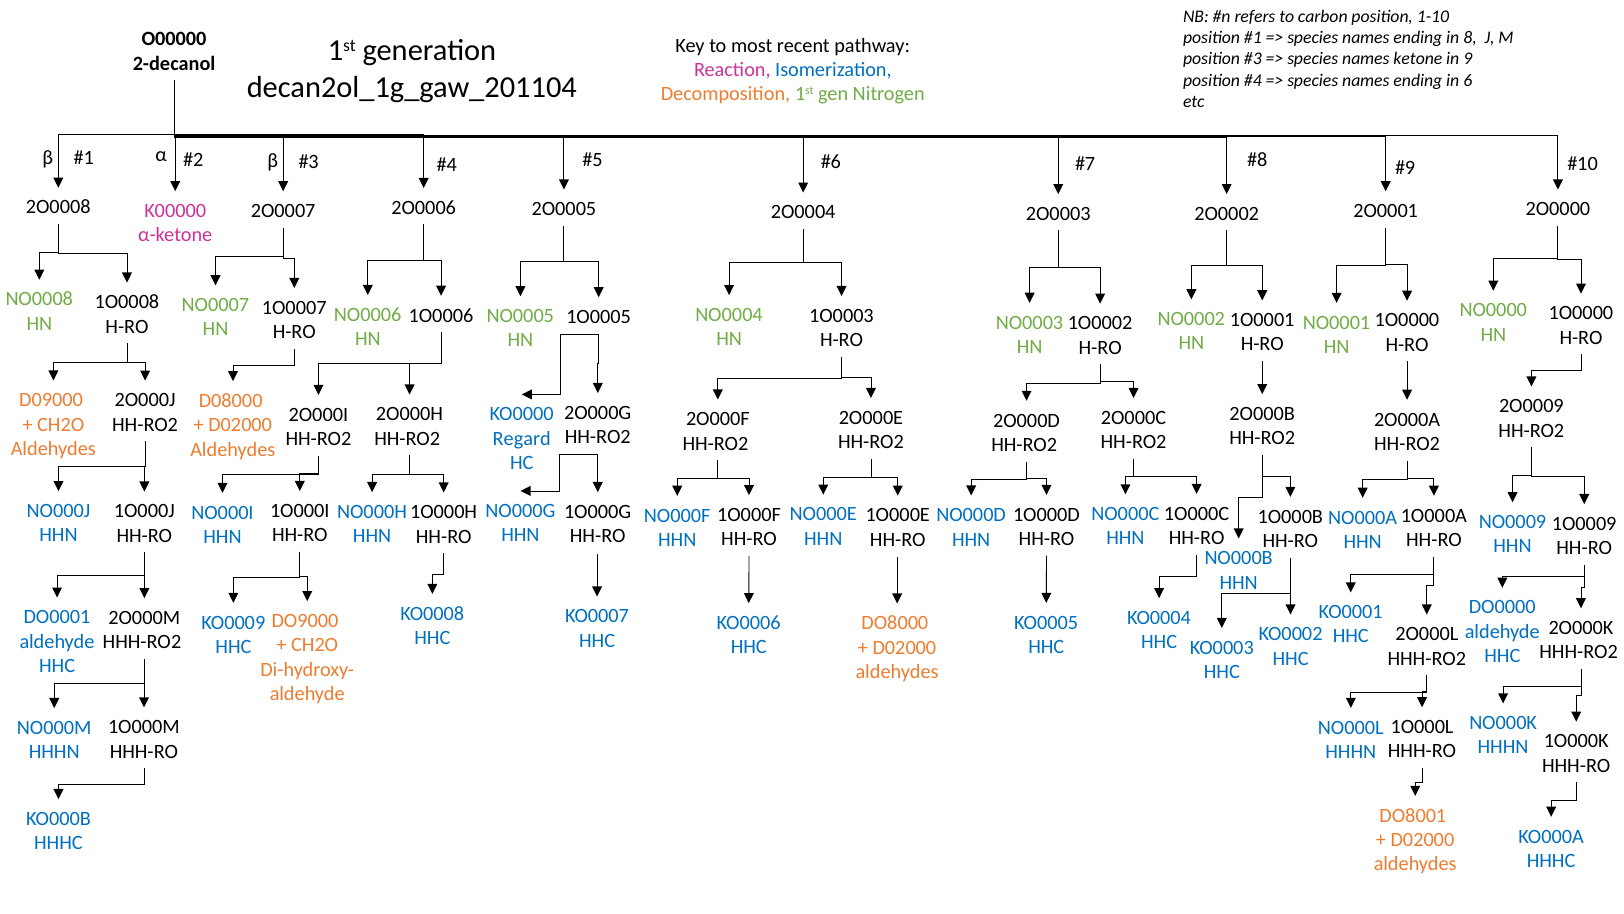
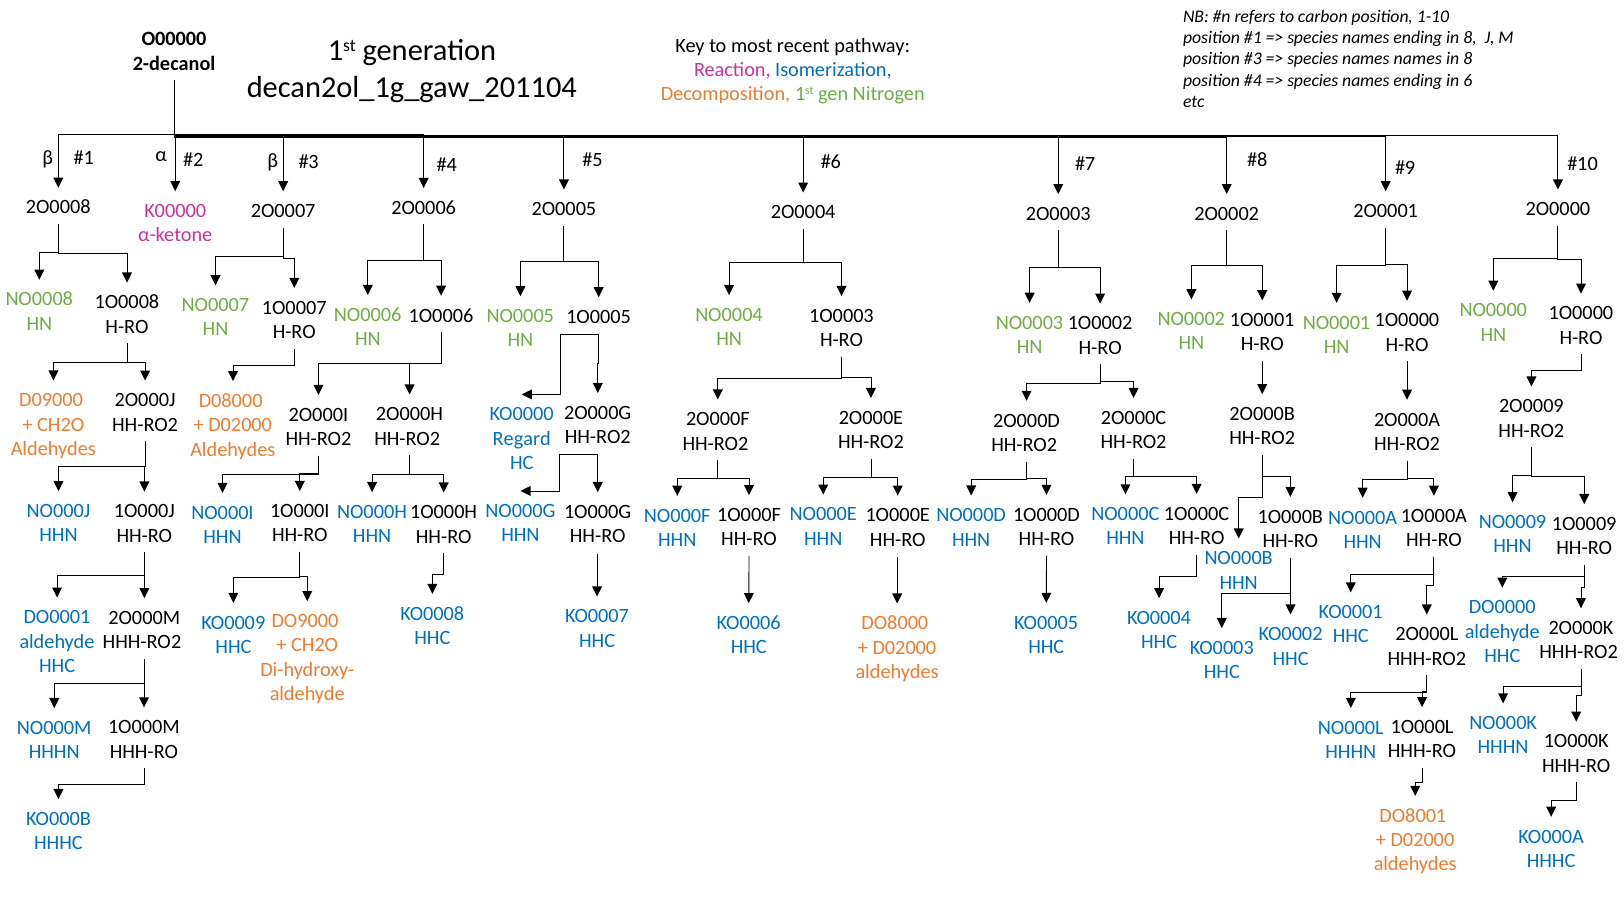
names ketone: ketone -> names
9 at (1468, 59): 9 -> 8
